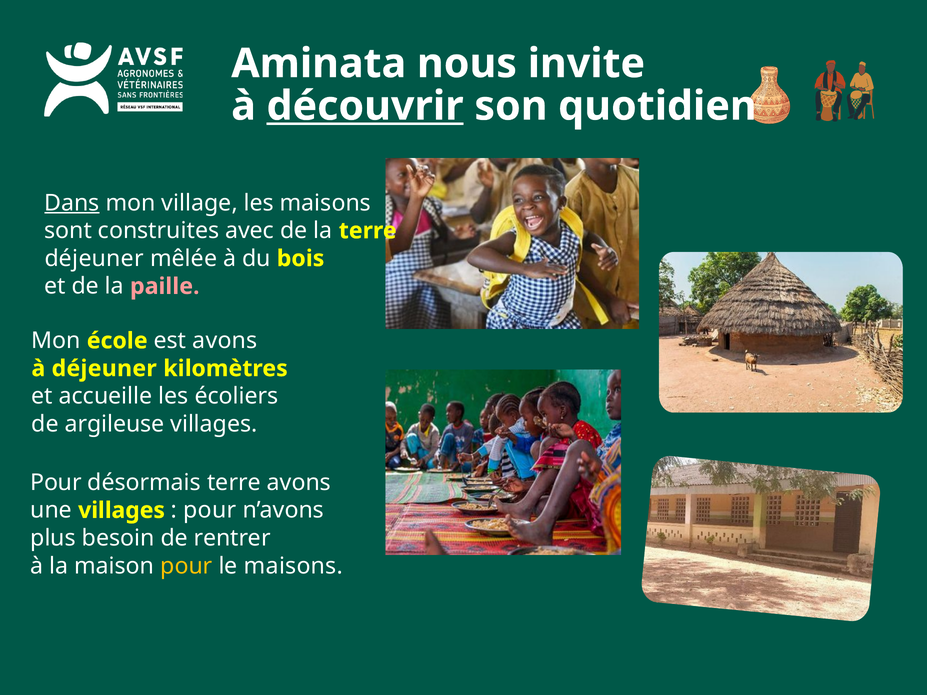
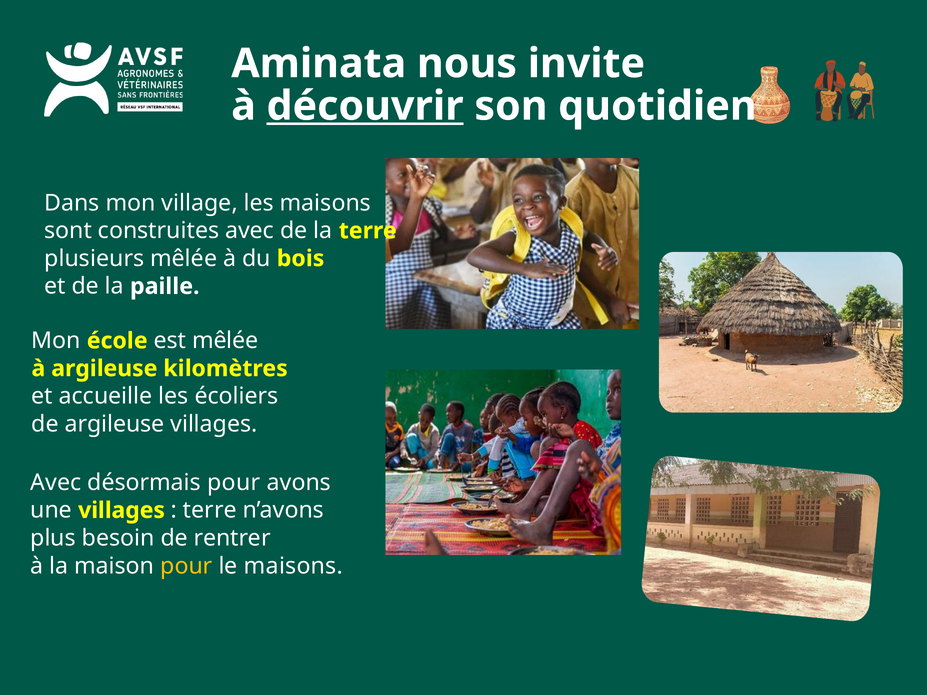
Dans underline: present -> none
déjeuner at (94, 259): déjeuner -> plusieurs
paille colour: pink -> white
est avons: avons -> mêlée
à déjeuner: déjeuner -> argileuse
Pour at (56, 483): Pour -> Avec
désormais terre: terre -> pour
pour at (210, 511): pour -> terre
